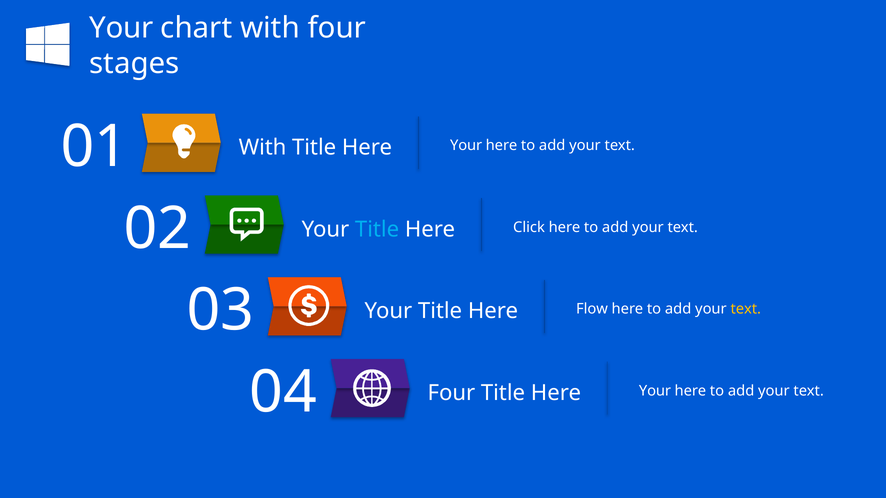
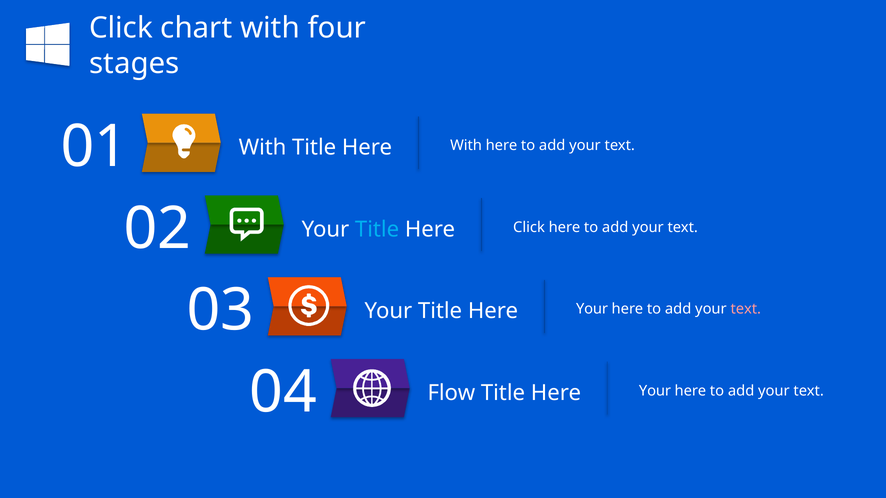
Your at (121, 28): Your -> Click
01 Your: Your -> With
03 Flow: Flow -> Your
text at (746, 309) colour: yellow -> pink
Four at (451, 393): Four -> Flow
